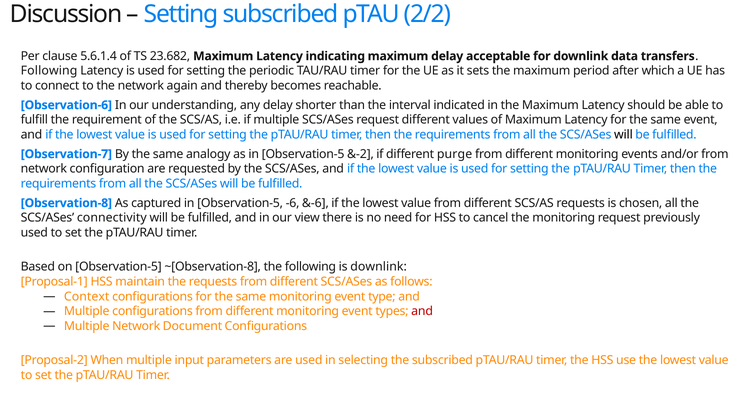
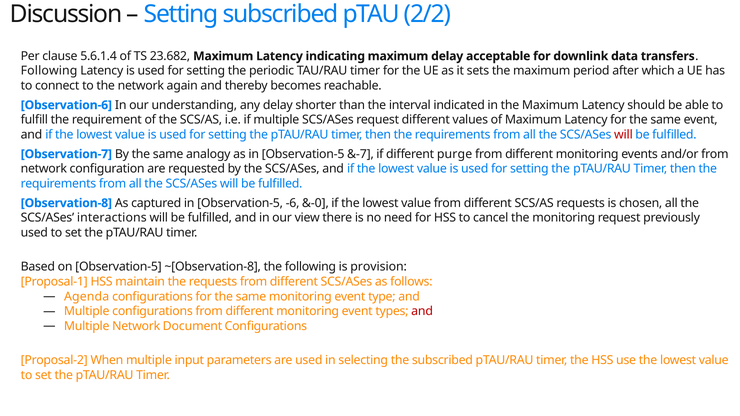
will at (623, 135) colour: black -> red
&-2: &-2 -> &-7
&-6: &-6 -> &-0
connectivity: connectivity -> interactions
is downlink: downlink -> provision
Context: Context -> Agenda
